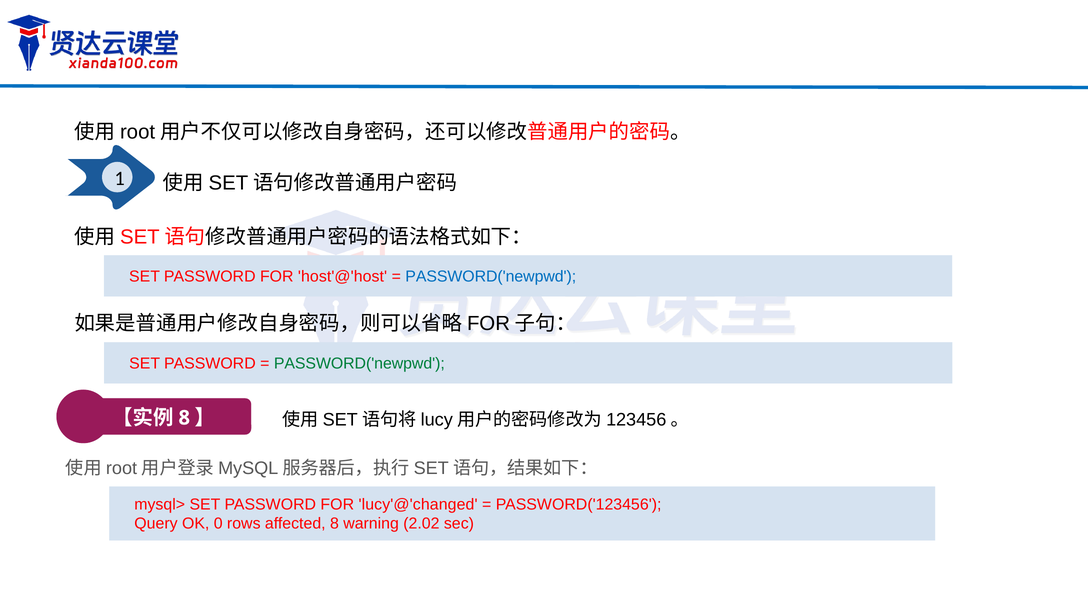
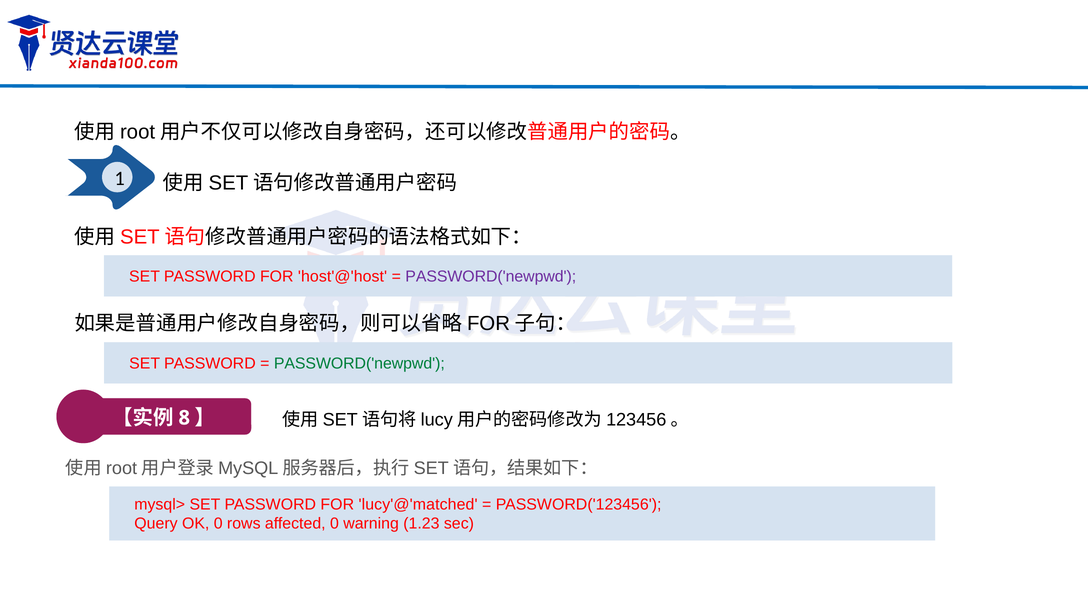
PASSWORD('newpwd at (491, 276) colour: blue -> purple
lucy'@'changed: lucy'@'changed -> lucy'@'matched
affected 8: 8 -> 0
2.02: 2.02 -> 1.23
